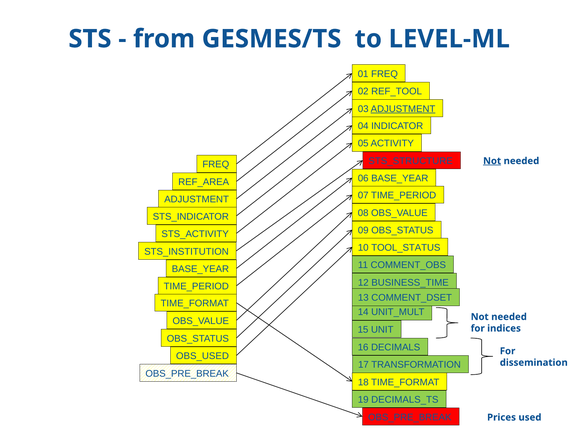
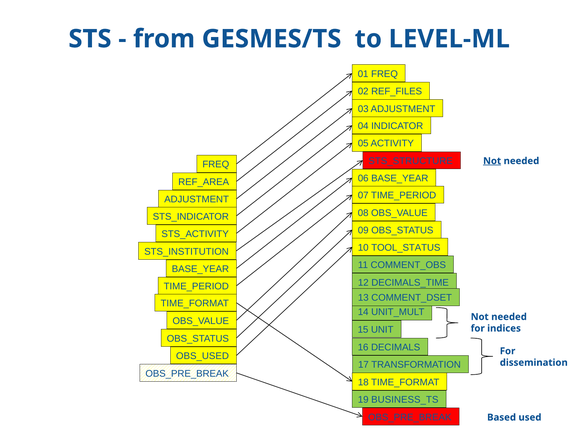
REF_TOOL: REF_TOOL -> REF_FILES
ADJUSTMENT at (403, 109) underline: present -> none
BUSINESS_TIME: BUSINESS_TIME -> DECIMALS_TIME
DECIMALS_TS: DECIMALS_TS -> BUSINESS_TS
Prices: Prices -> Based
